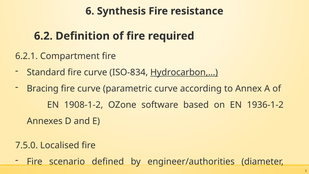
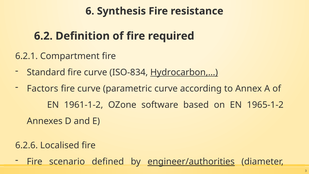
Bracing: Bracing -> Factors
1908-1-2: 1908-1-2 -> 1961-1-2
1936-1-2: 1936-1-2 -> 1965-1-2
7.5.0: 7.5.0 -> 6.2.6
engineer/authorities underline: none -> present
